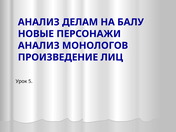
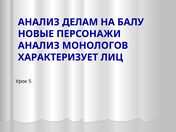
ПРОИЗВЕДЕНИЕ: ПРОИЗВЕДЕНИЕ -> ХАРАКТЕРИЗУЕТ
